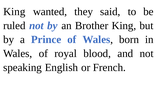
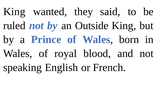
Brother: Brother -> Outside
